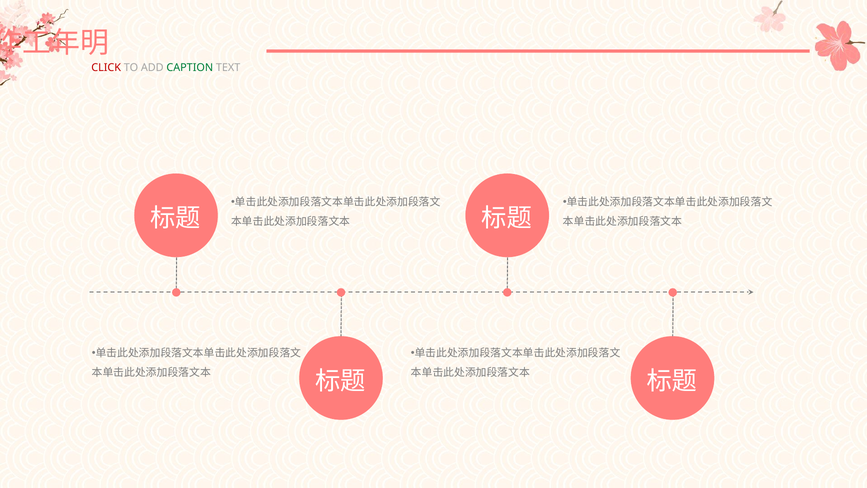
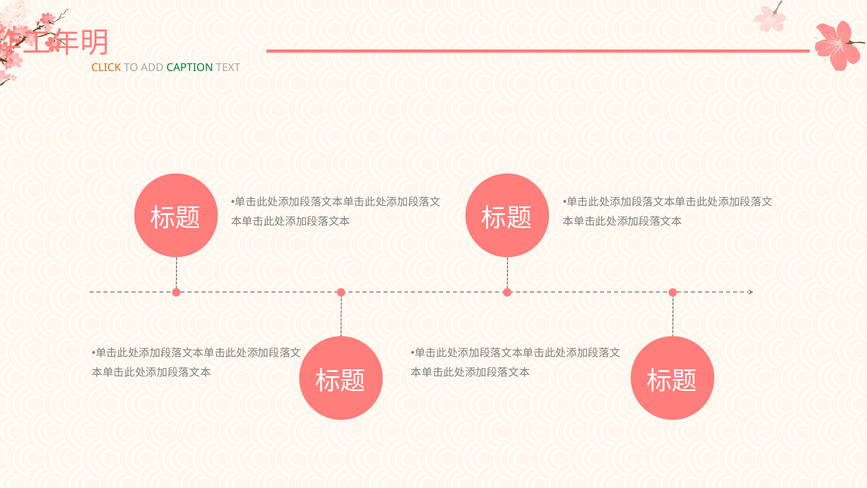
CLICK colour: red -> orange
